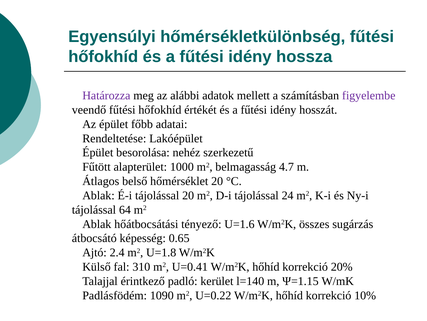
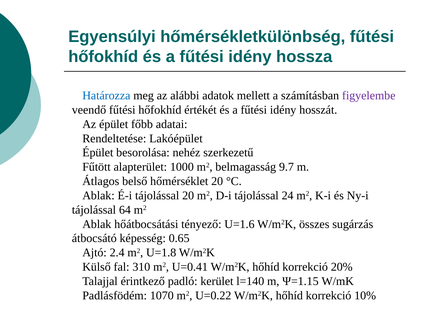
Határozza colour: purple -> blue
4.7: 4.7 -> 9.7
1090: 1090 -> 1070
